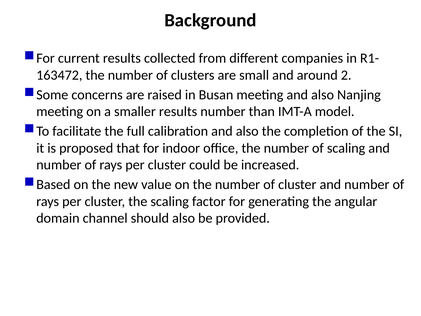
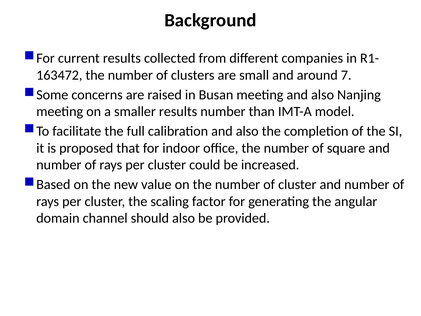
around 2: 2 -> 7
of scaling: scaling -> square
